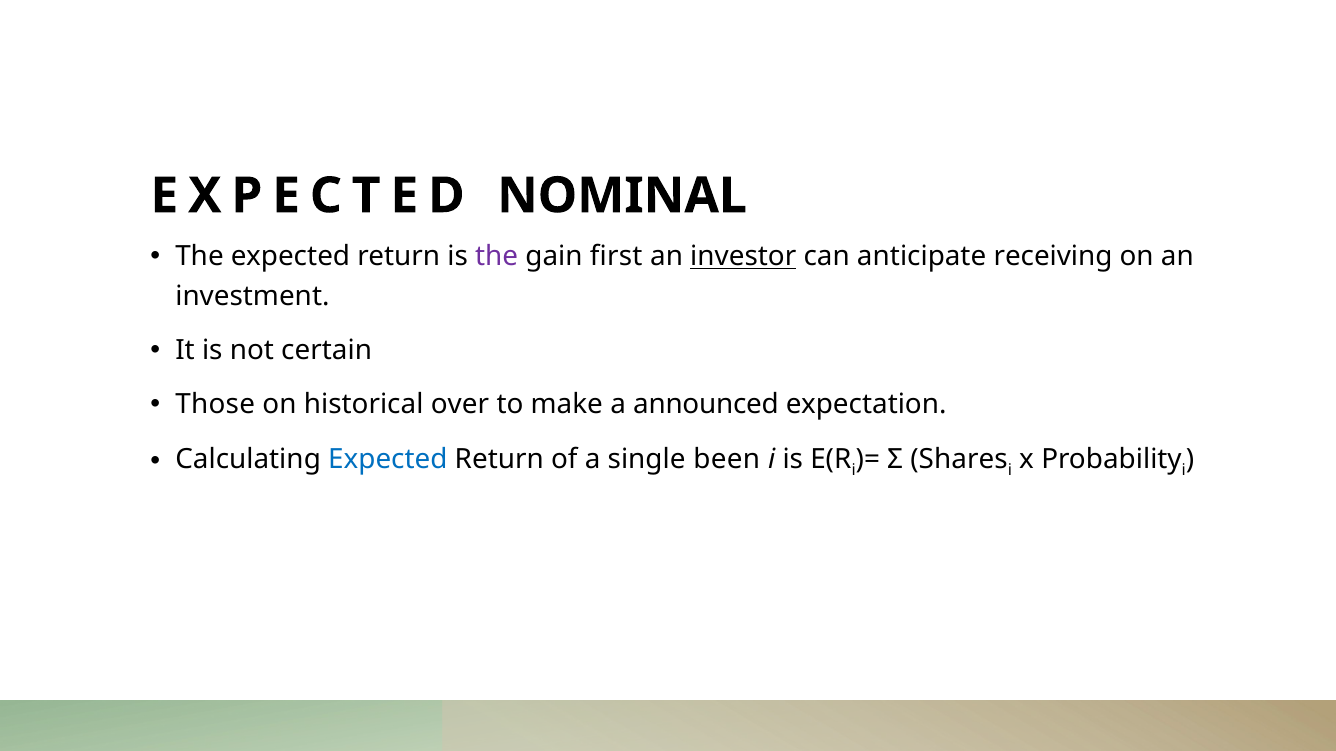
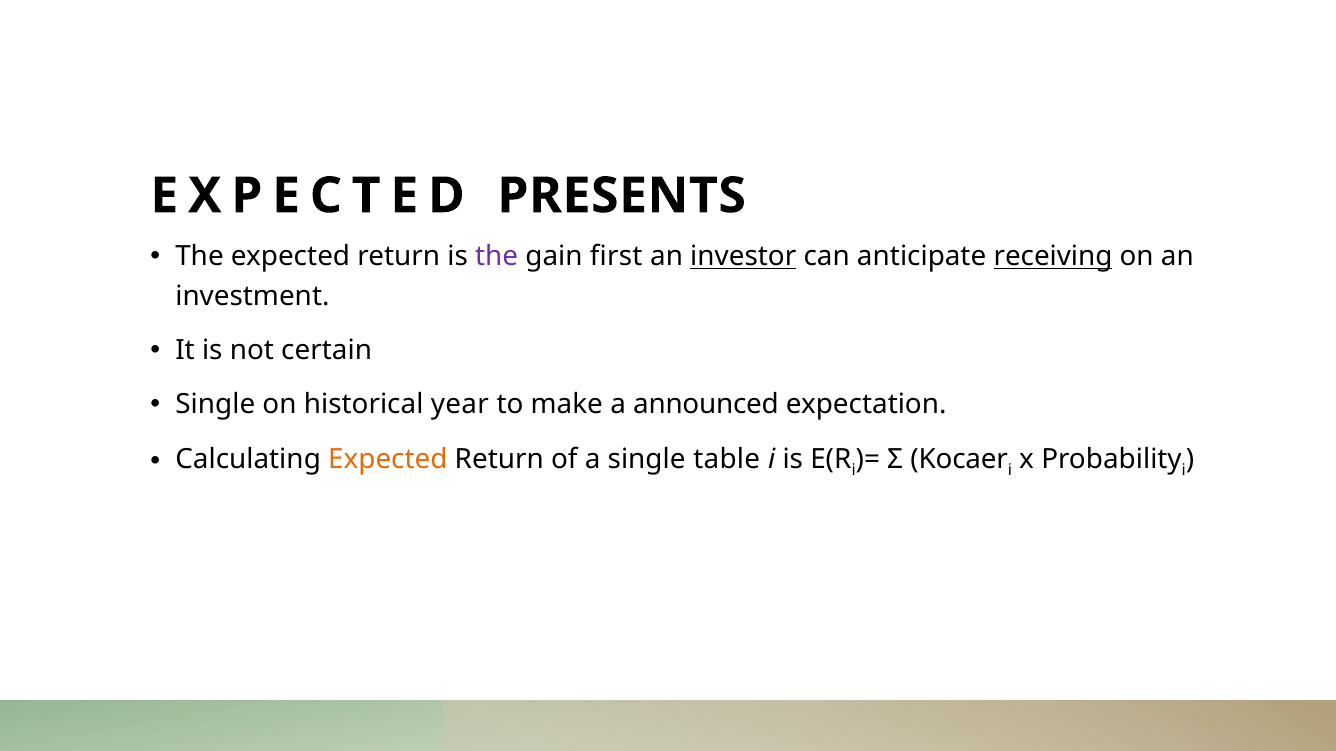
NOMINAL: NOMINAL -> PRESENTS
receiving underline: none -> present
Those at (215, 405): Those -> Single
over: over -> year
Expected at (388, 460) colour: blue -> orange
been: been -> table
Shares: Shares -> Kocaer
